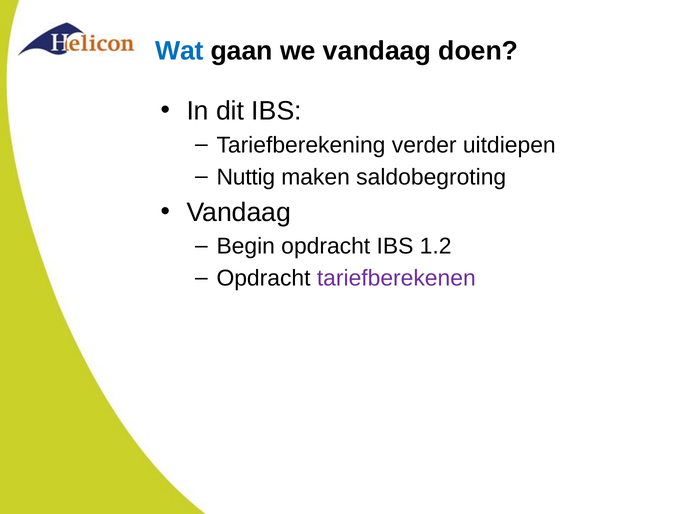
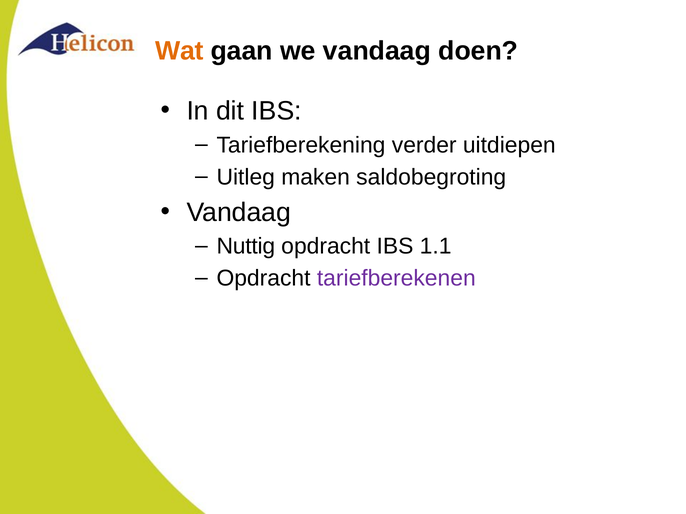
Wat colour: blue -> orange
Nuttig: Nuttig -> Uitleg
Begin: Begin -> Nuttig
1.2: 1.2 -> 1.1
